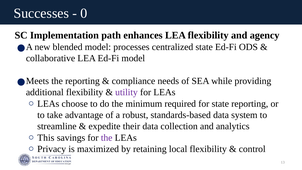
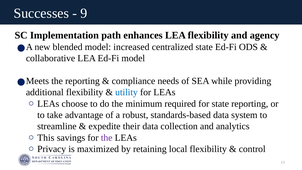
0: 0 -> 9
processes: processes -> increased
utility colour: purple -> blue
